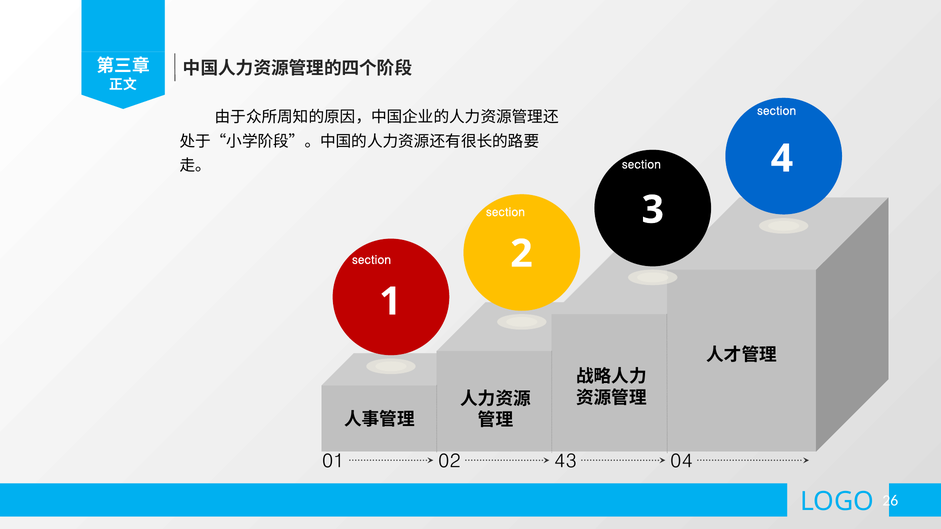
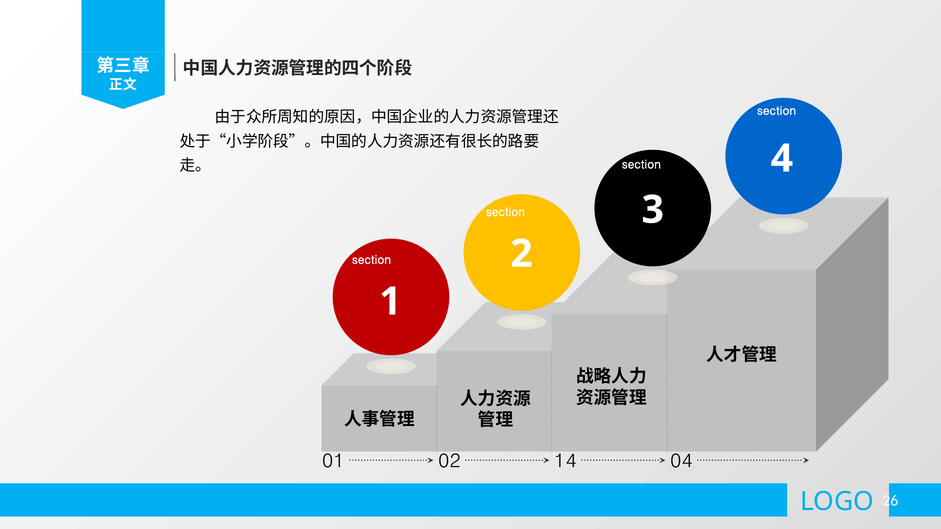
43: 43 -> 14
